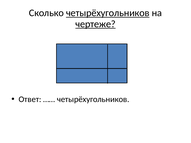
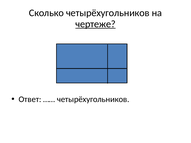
четырёхугольников at (108, 13) underline: present -> none
